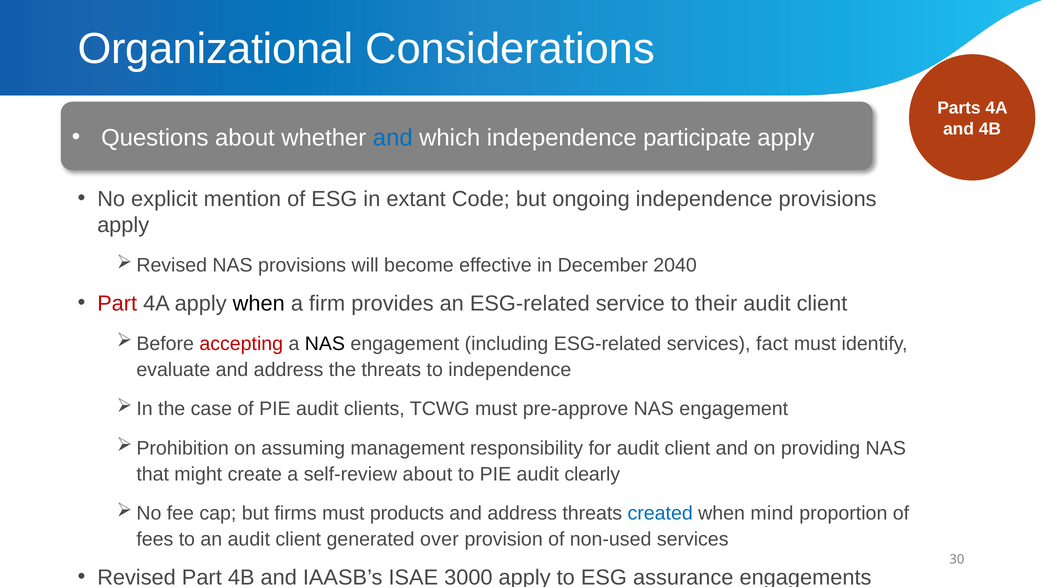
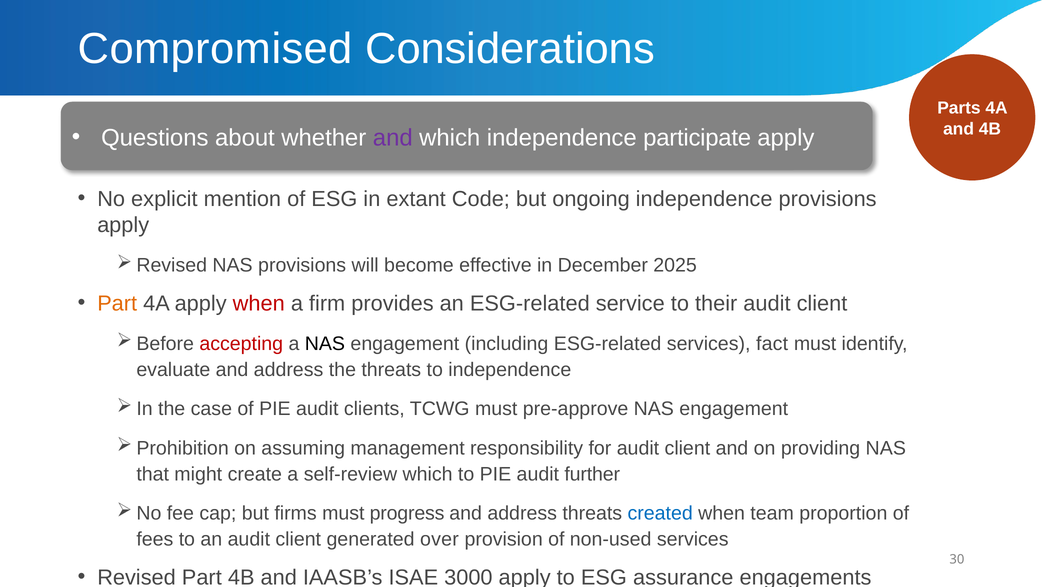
Organizational: Organizational -> Compromised
and at (393, 138) colour: blue -> purple
2040: 2040 -> 2025
Part at (117, 304) colour: red -> orange
when at (259, 304) colour: black -> red
self-review about: about -> which
clearly: clearly -> further
products: products -> progress
mind: mind -> team
